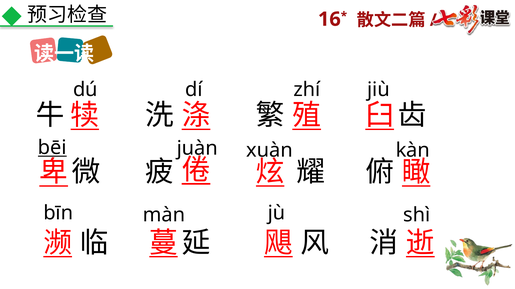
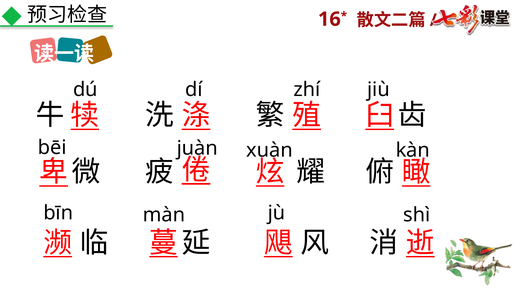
bēi underline: present -> none
